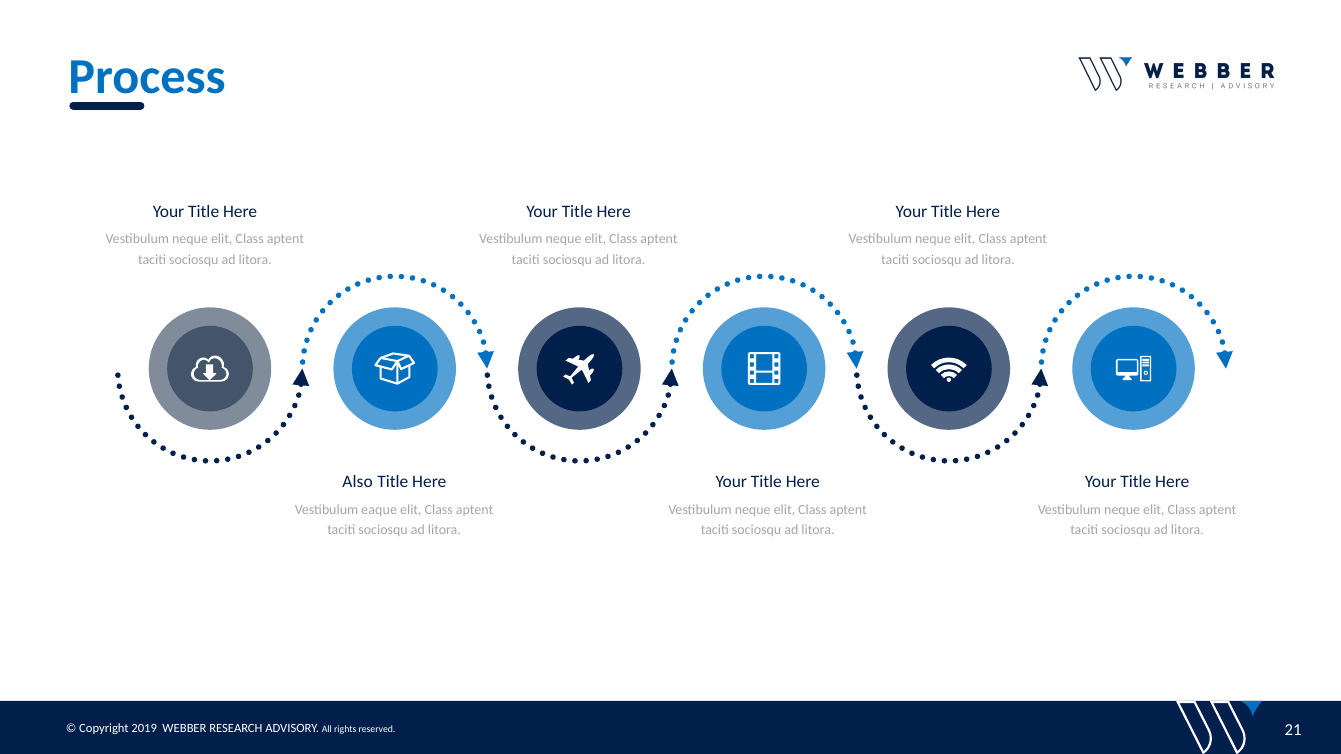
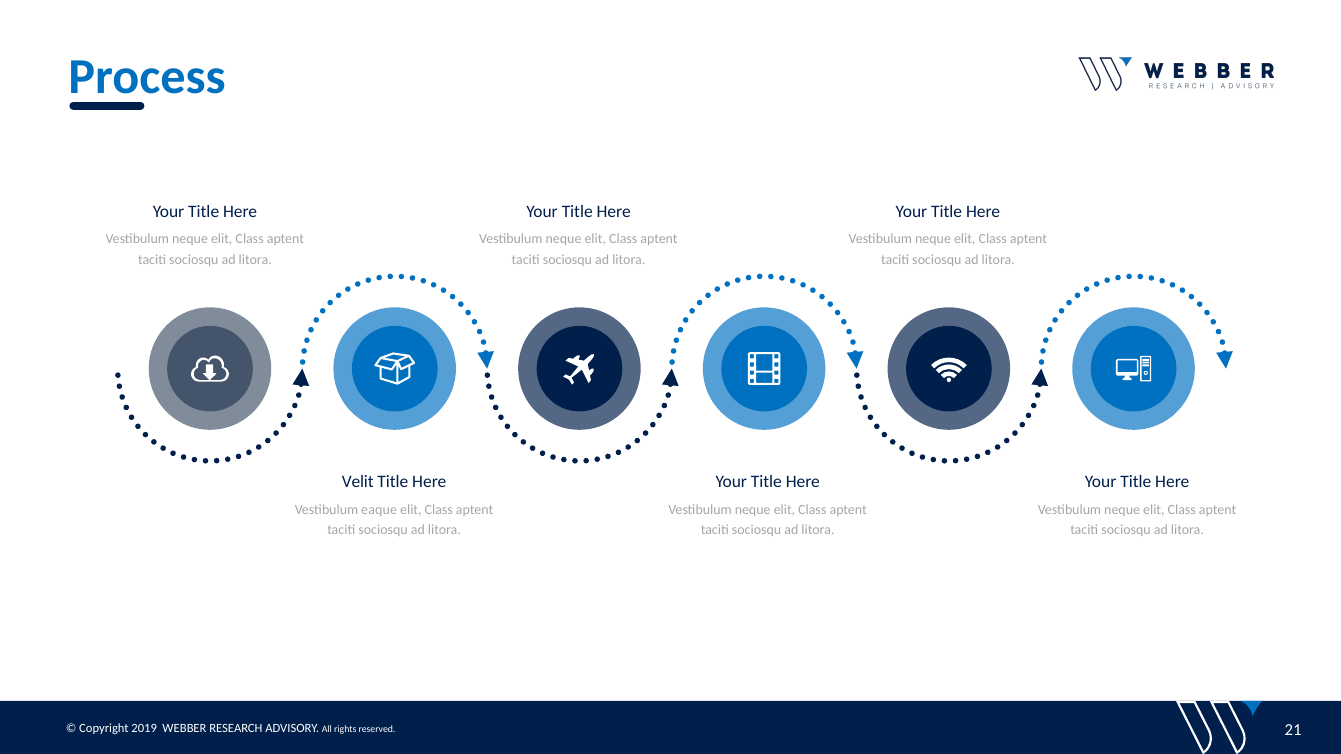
Also: Also -> Velit
